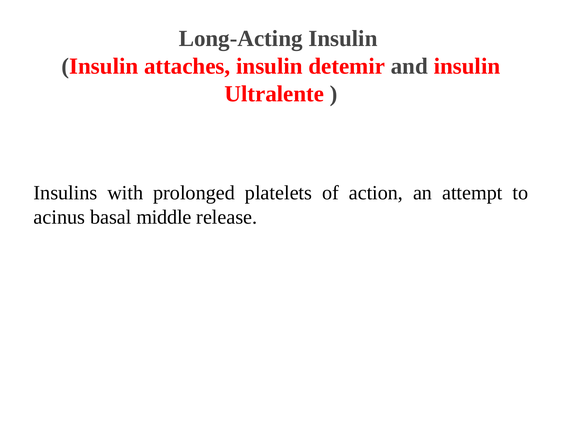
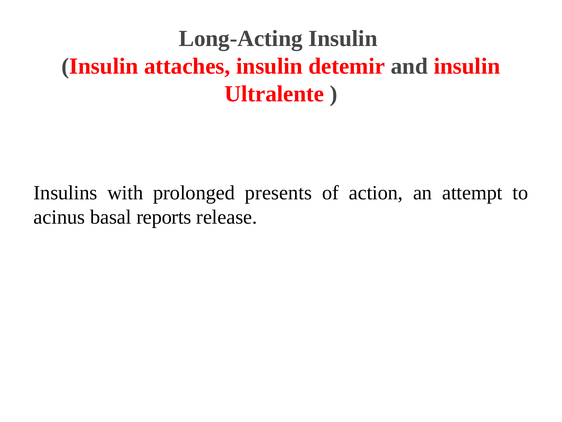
platelets: platelets -> presents
middle: middle -> reports
